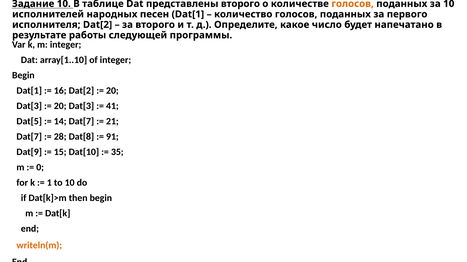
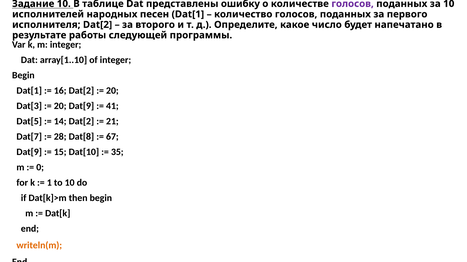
представлены второго: второго -> ошибку
голосов at (353, 4) colour: orange -> purple
Dat[3 at (81, 106): Dat[3 -> Dat[9
14 Dat[7: Dat[7 -> Dat[2
91: 91 -> 67
